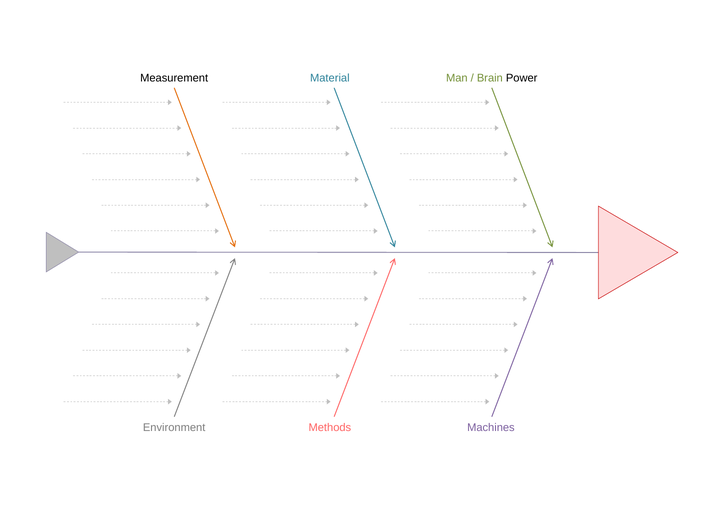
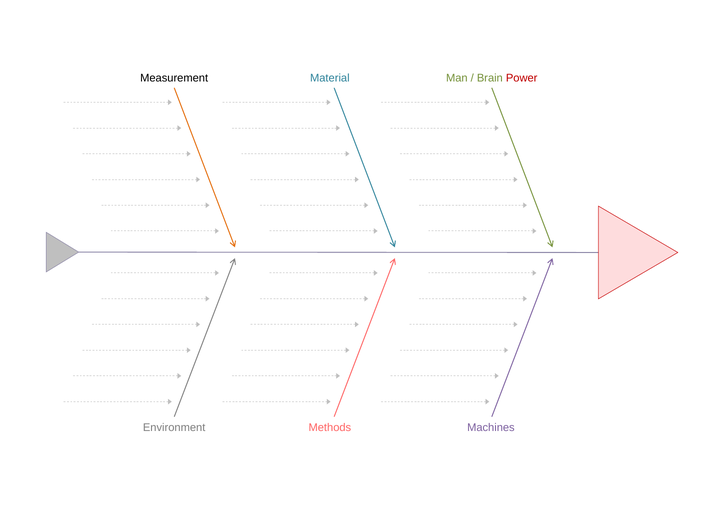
Power colour: black -> red
